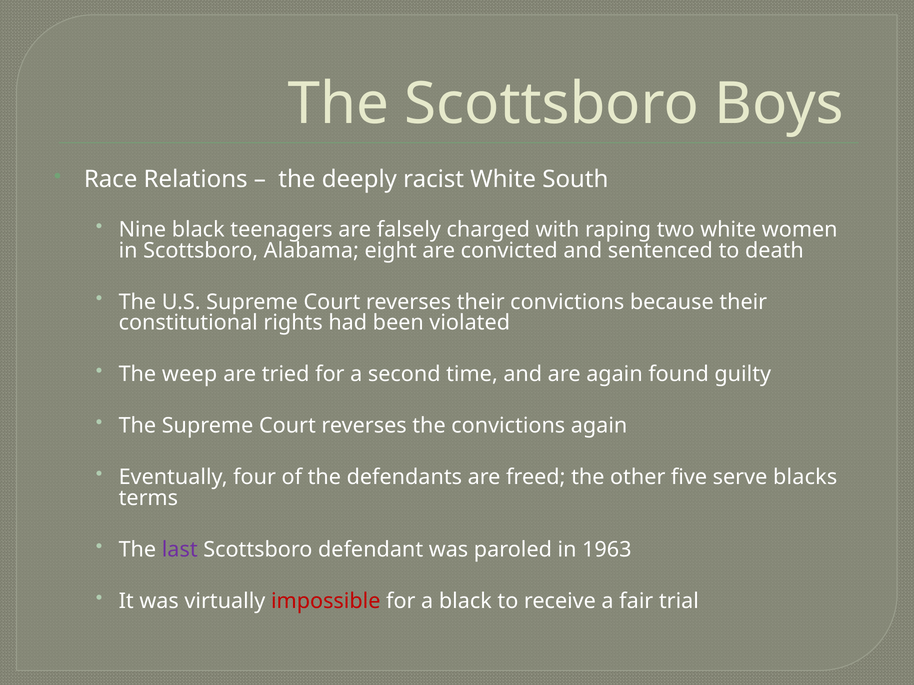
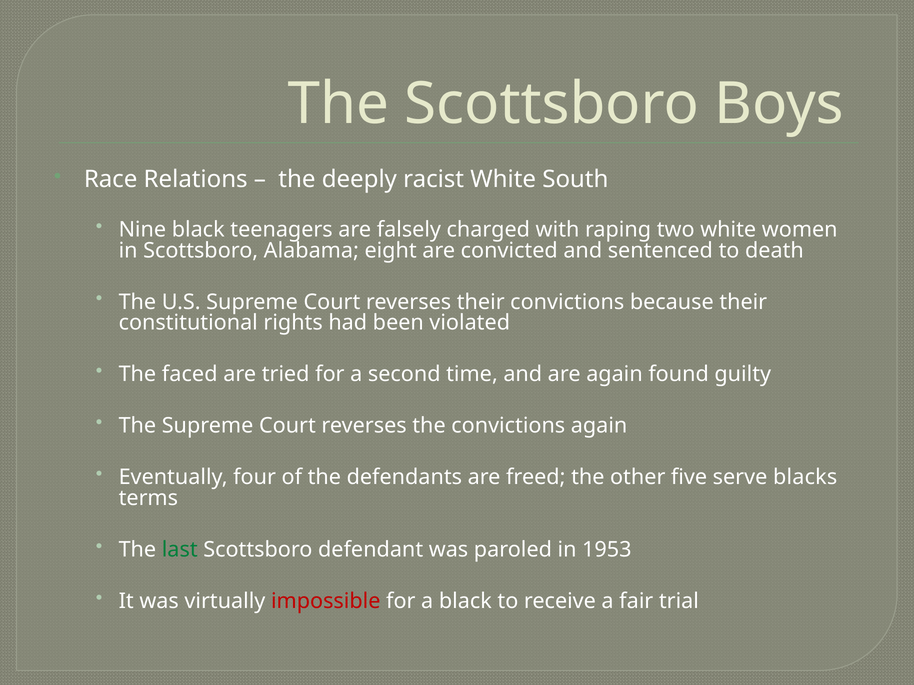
weep: weep -> faced
last colour: purple -> green
1963: 1963 -> 1953
